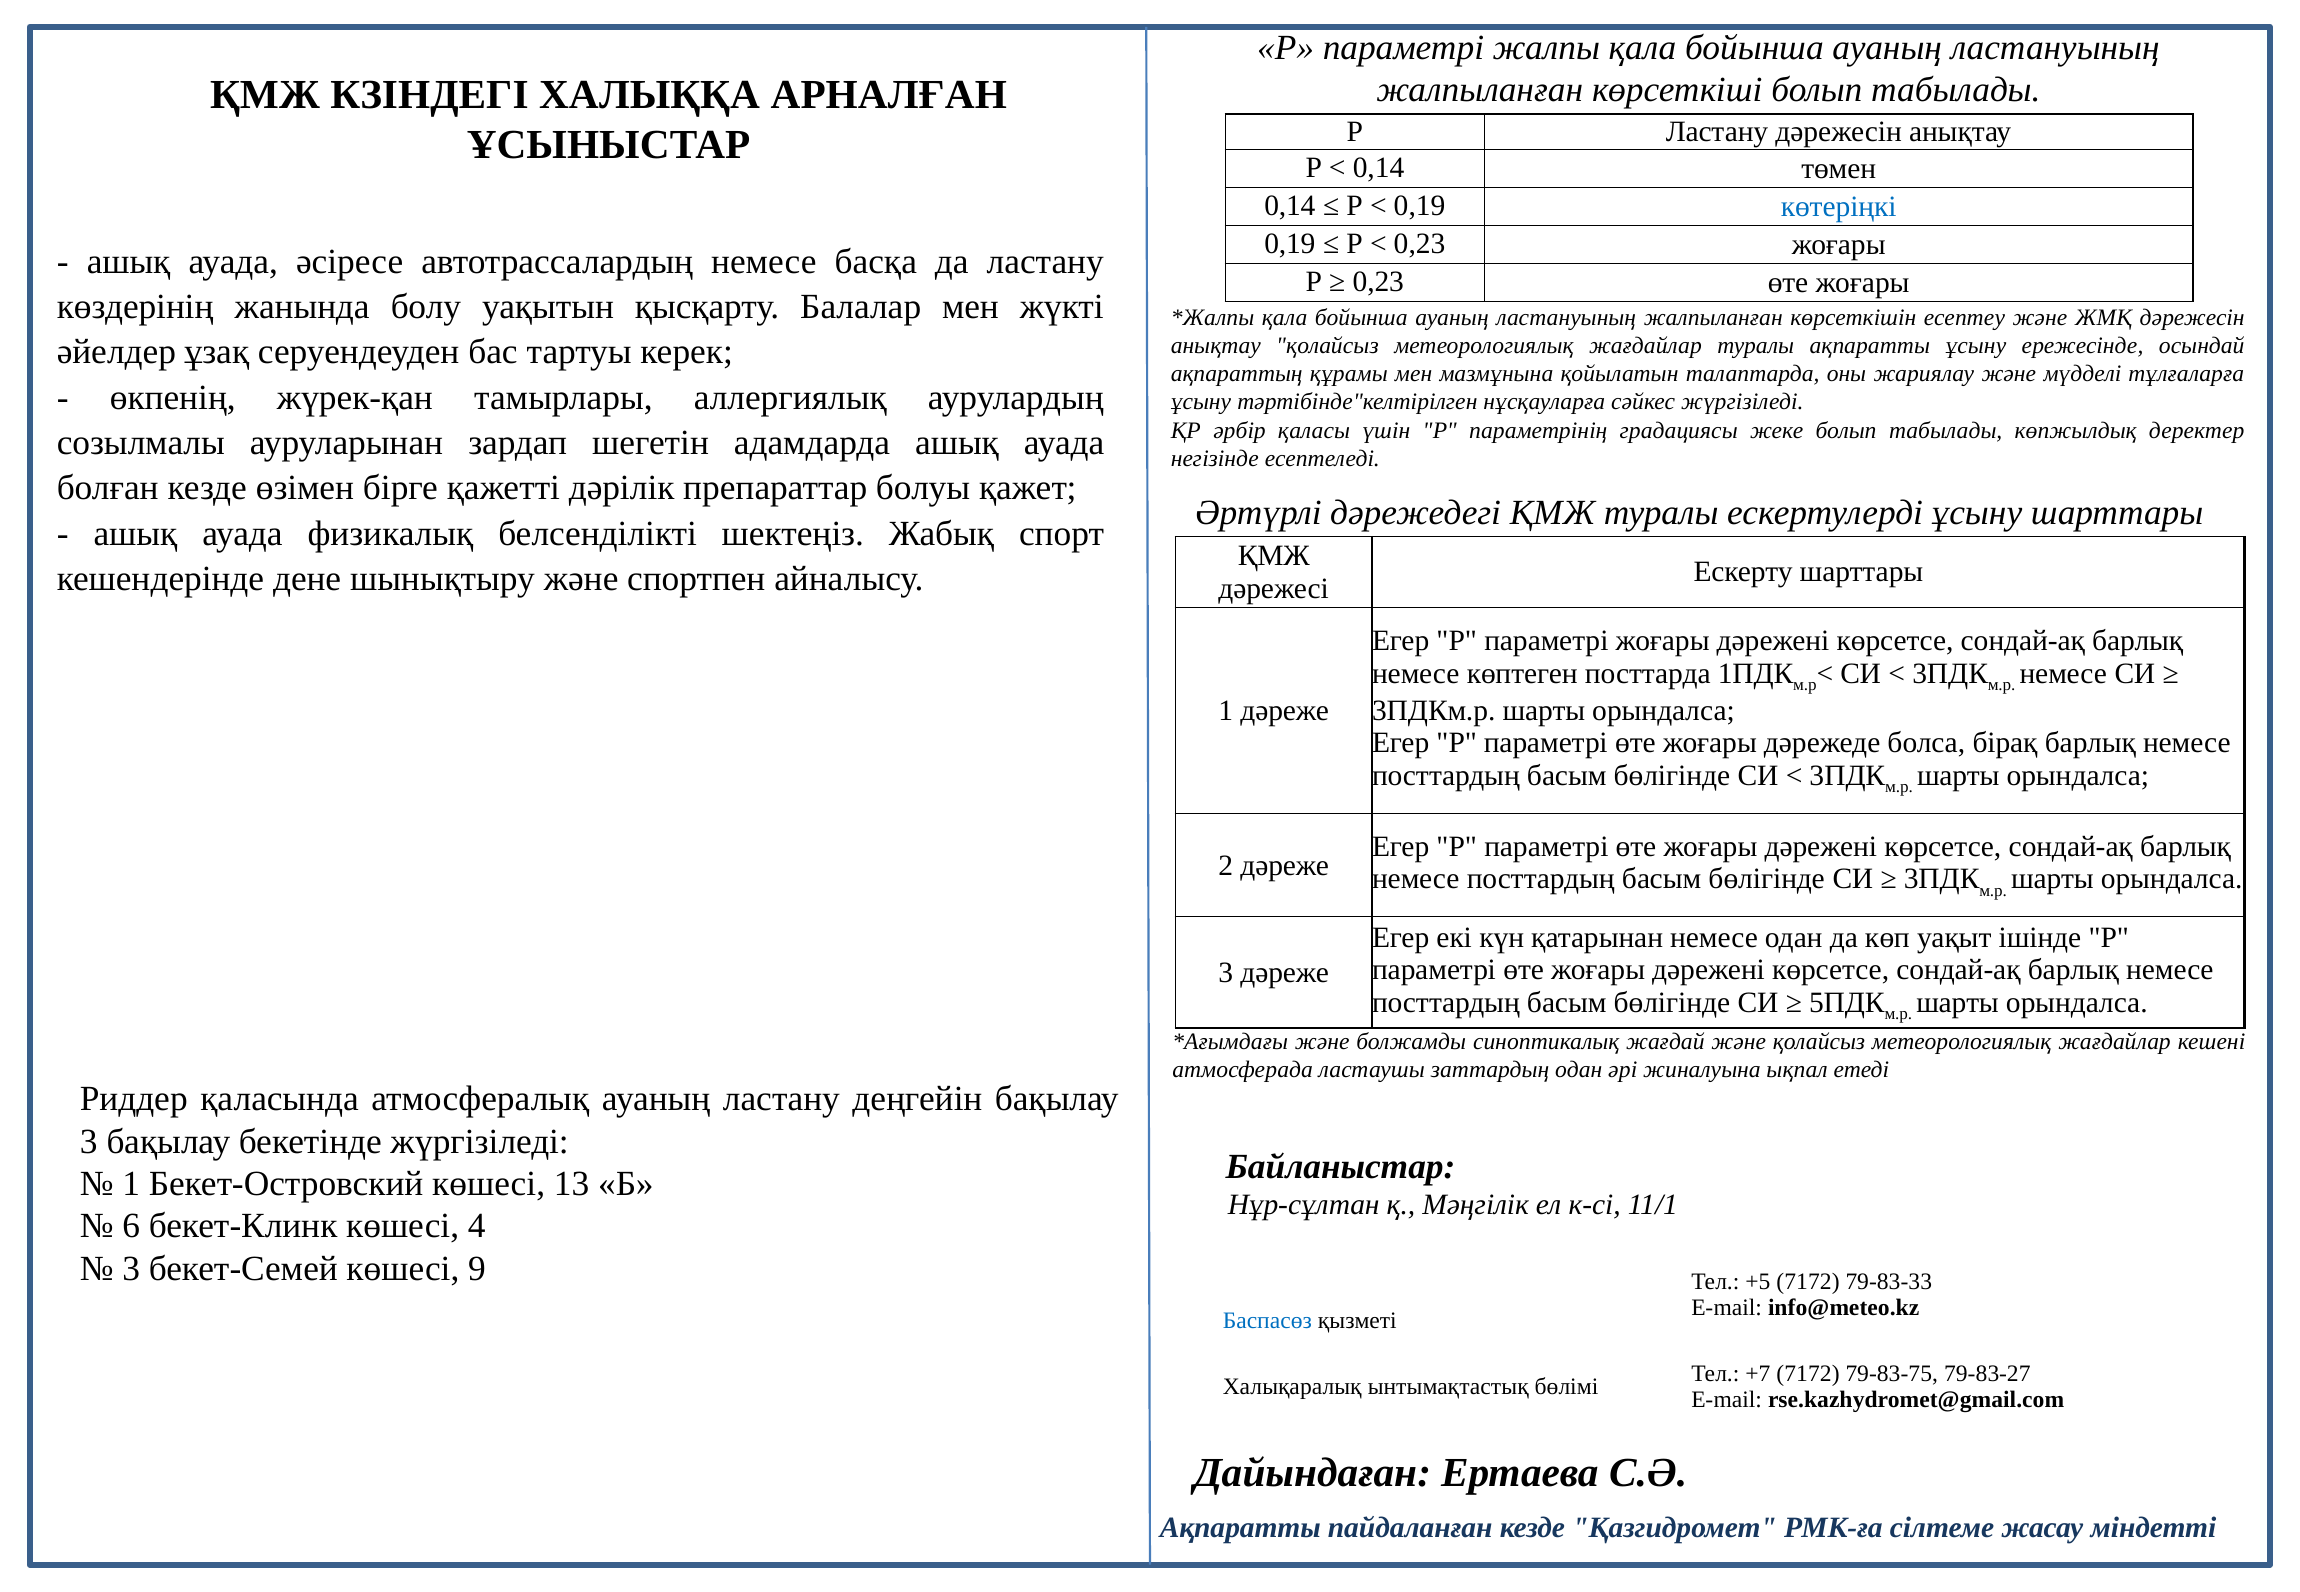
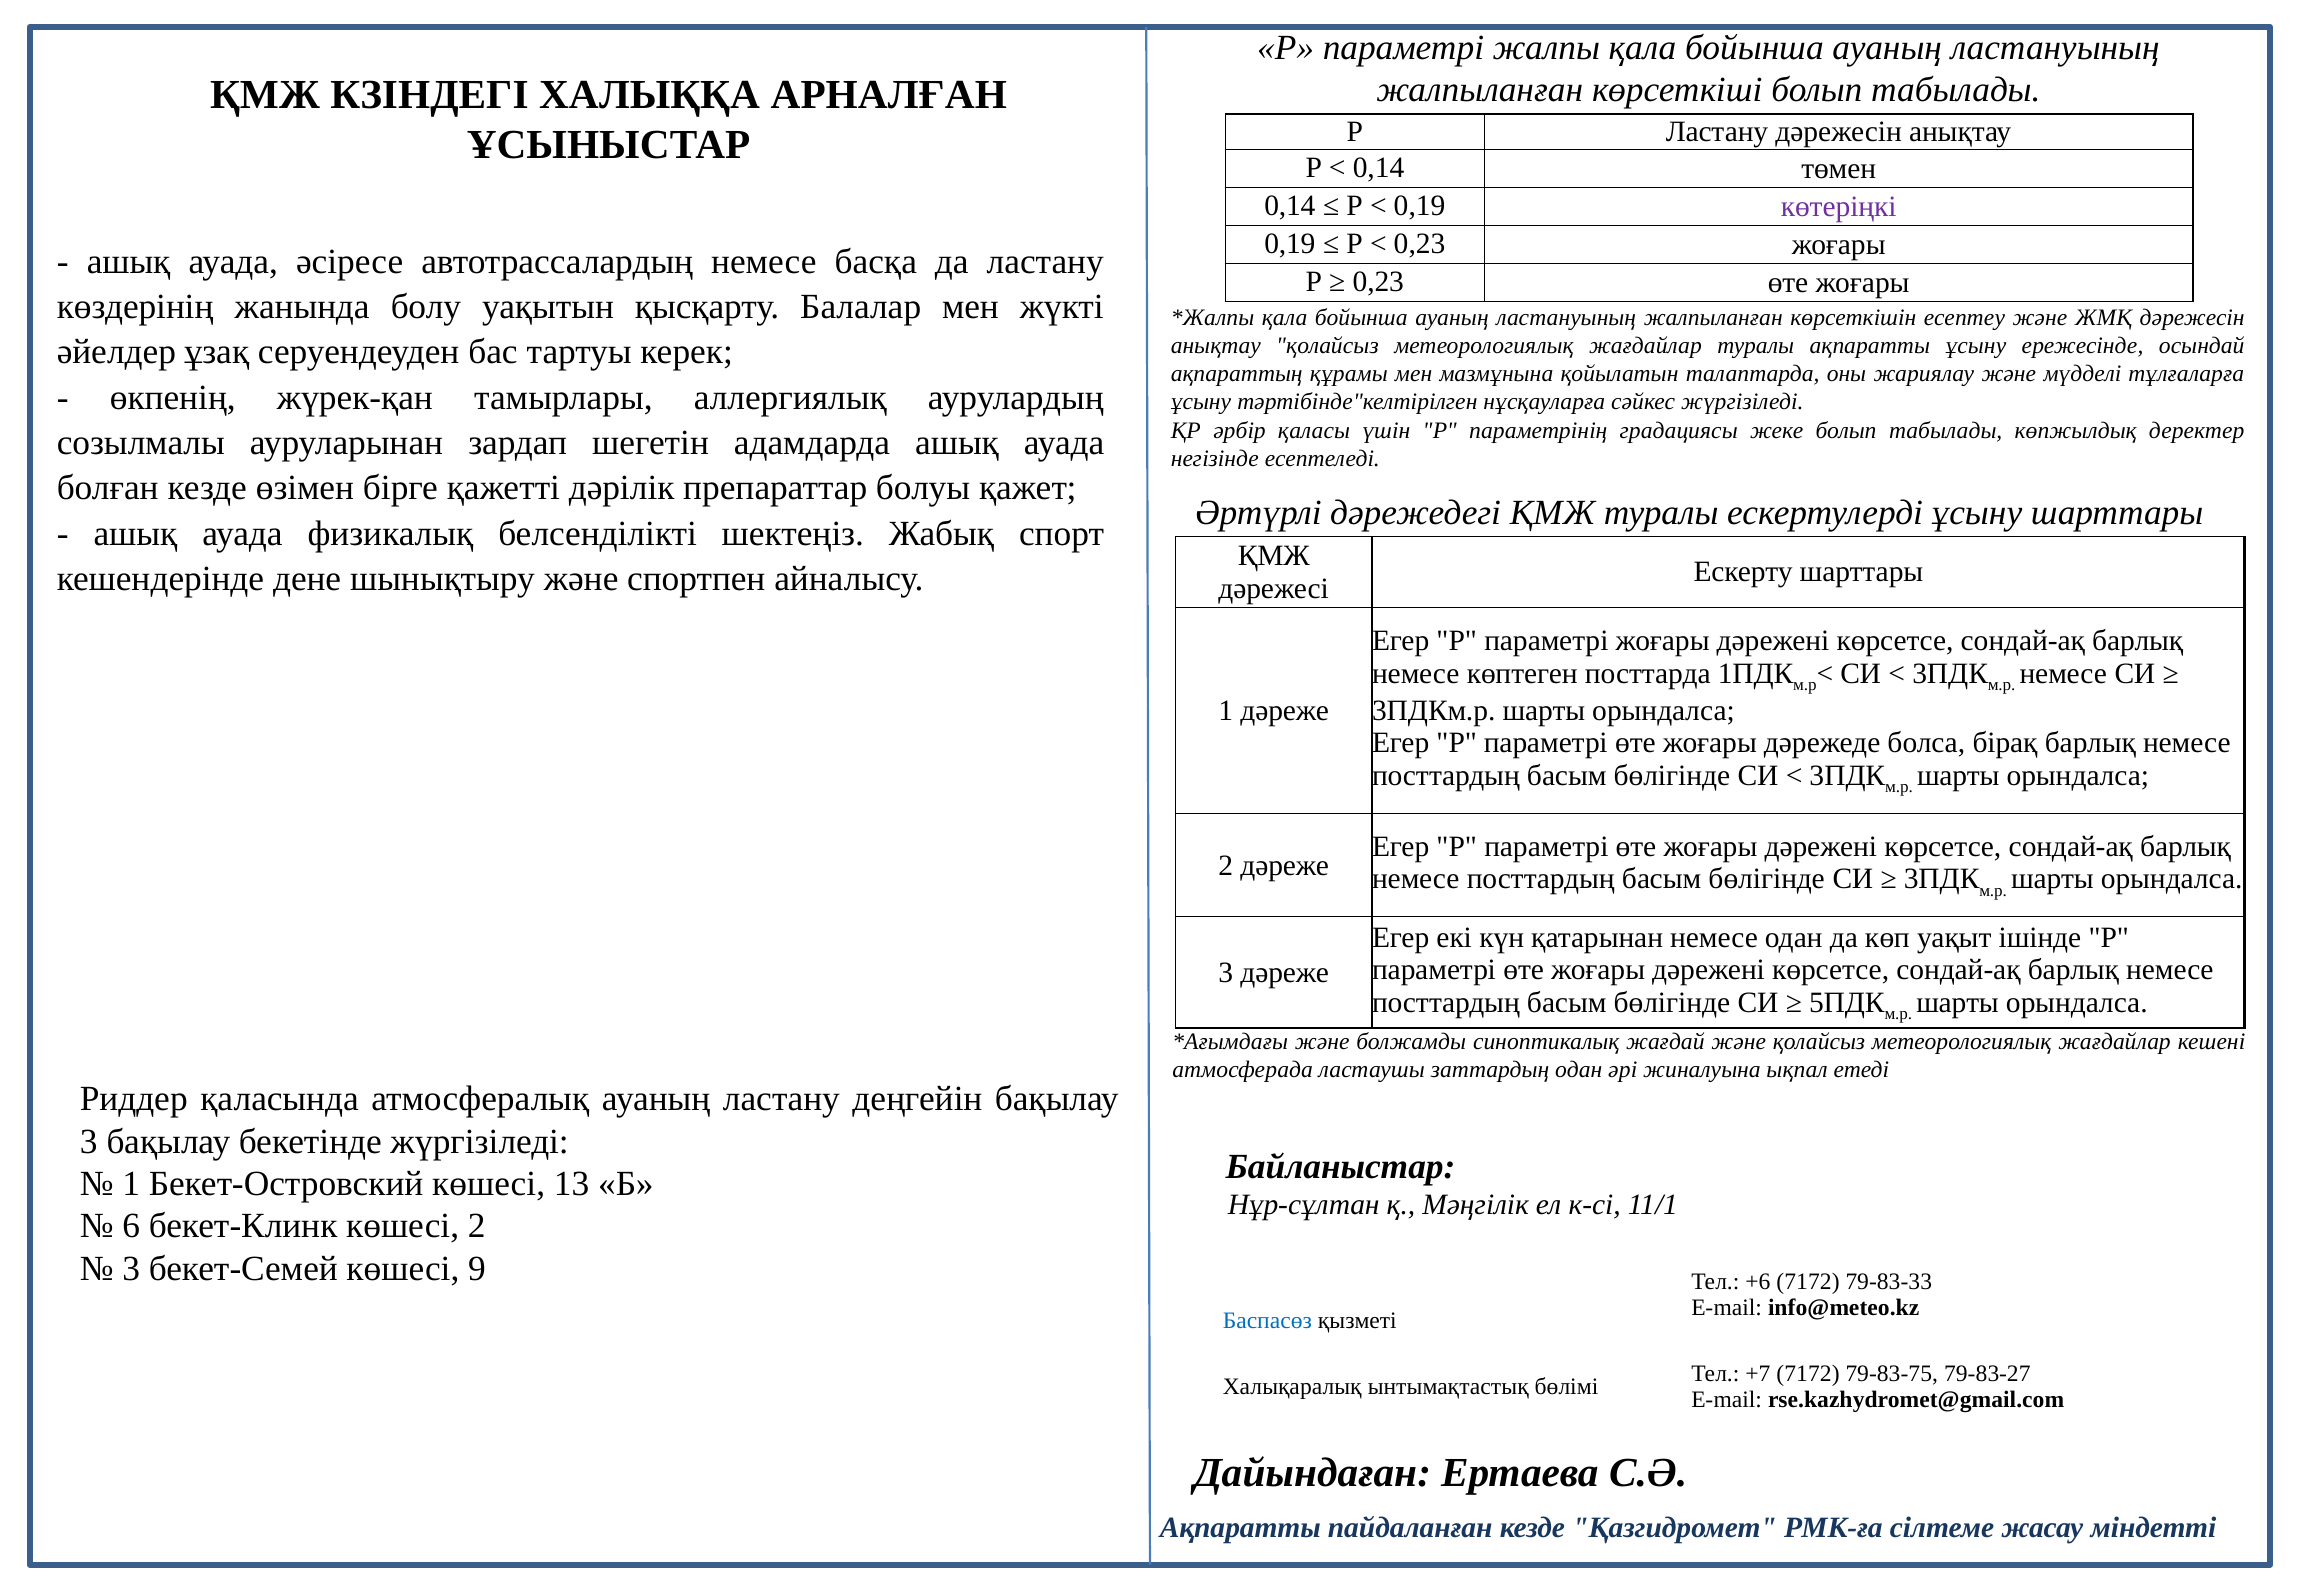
көтеріңкі colour: blue -> purple
көшесі 4: 4 -> 2
+5: +5 -> +6
